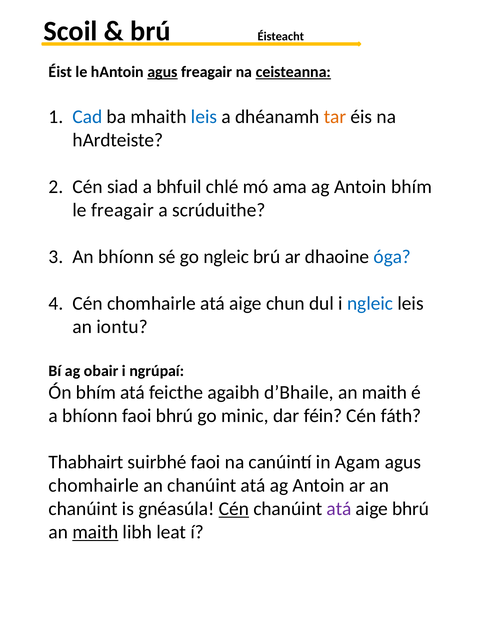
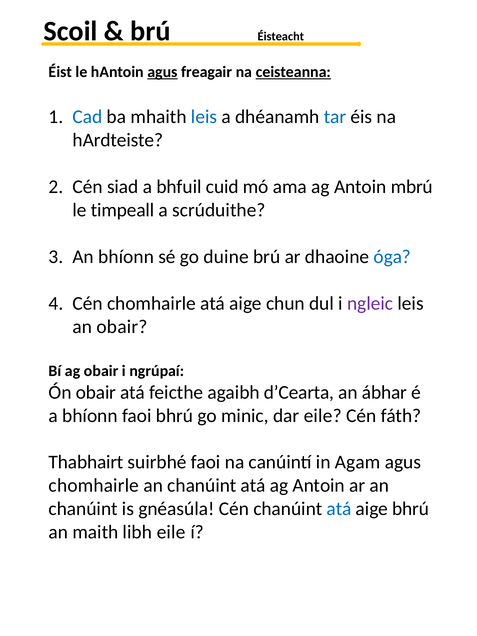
tar colour: orange -> blue
chlé: chlé -> cuid
Antoin bhím: bhím -> mbrú
le freagair: freagair -> timpeall
go ngleic: ngleic -> duine
ngleic at (370, 303) colour: blue -> purple
an iontu: iontu -> obair
Ón bhím: bhím -> obair
d’Bhaile: d’Bhaile -> d’Cearta
maith at (384, 392): maith -> ábhar
dar féin: féin -> eile
Cén at (234, 509) underline: present -> none
atá at (339, 509) colour: purple -> blue
maith at (95, 532) underline: present -> none
libh leat: leat -> eile
